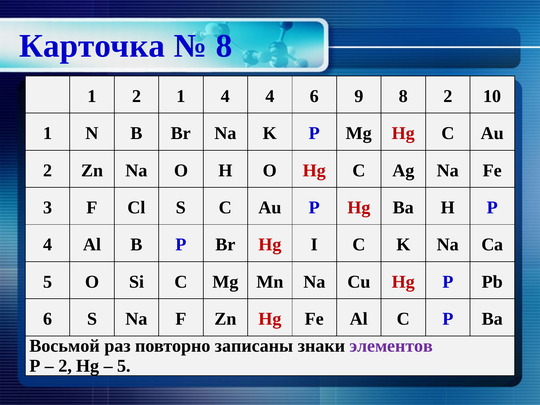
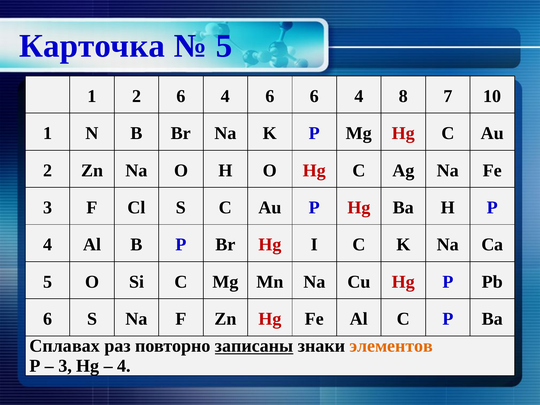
8 at (224, 46): 8 -> 5
2 1: 1 -> 6
4 4: 4 -> 6
9 at (359, 96): 9 -> 4
8 2: 2 -> 7
Восьмой: Восьмой -> Сплавах
записаны underline: none -> present
элементов colour: purple -> orange
2 at (65, 366): 2 -> 3
5 at (124, 366): 5 -> 4
